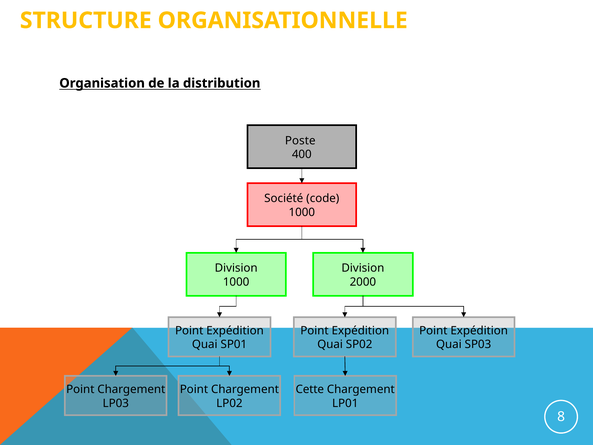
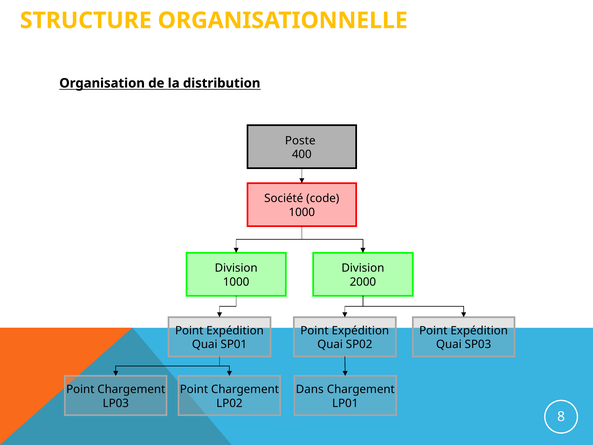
Cette: Cette -> Dans
